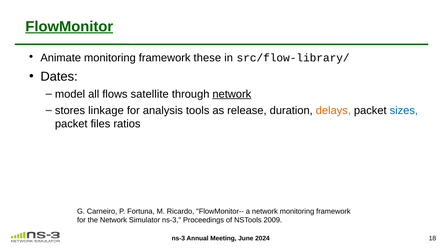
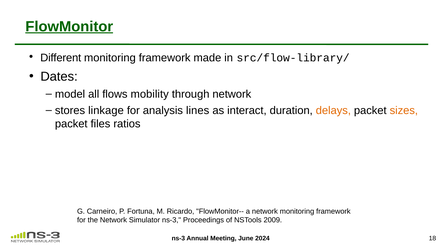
Animate: Animate -> Different
these: these -> made
satellite: satellite -> mobility
network at (232, 94) underline: present -> none
tools: tools -> lines
release: release -> interact
sizes colour: blue -> orange
